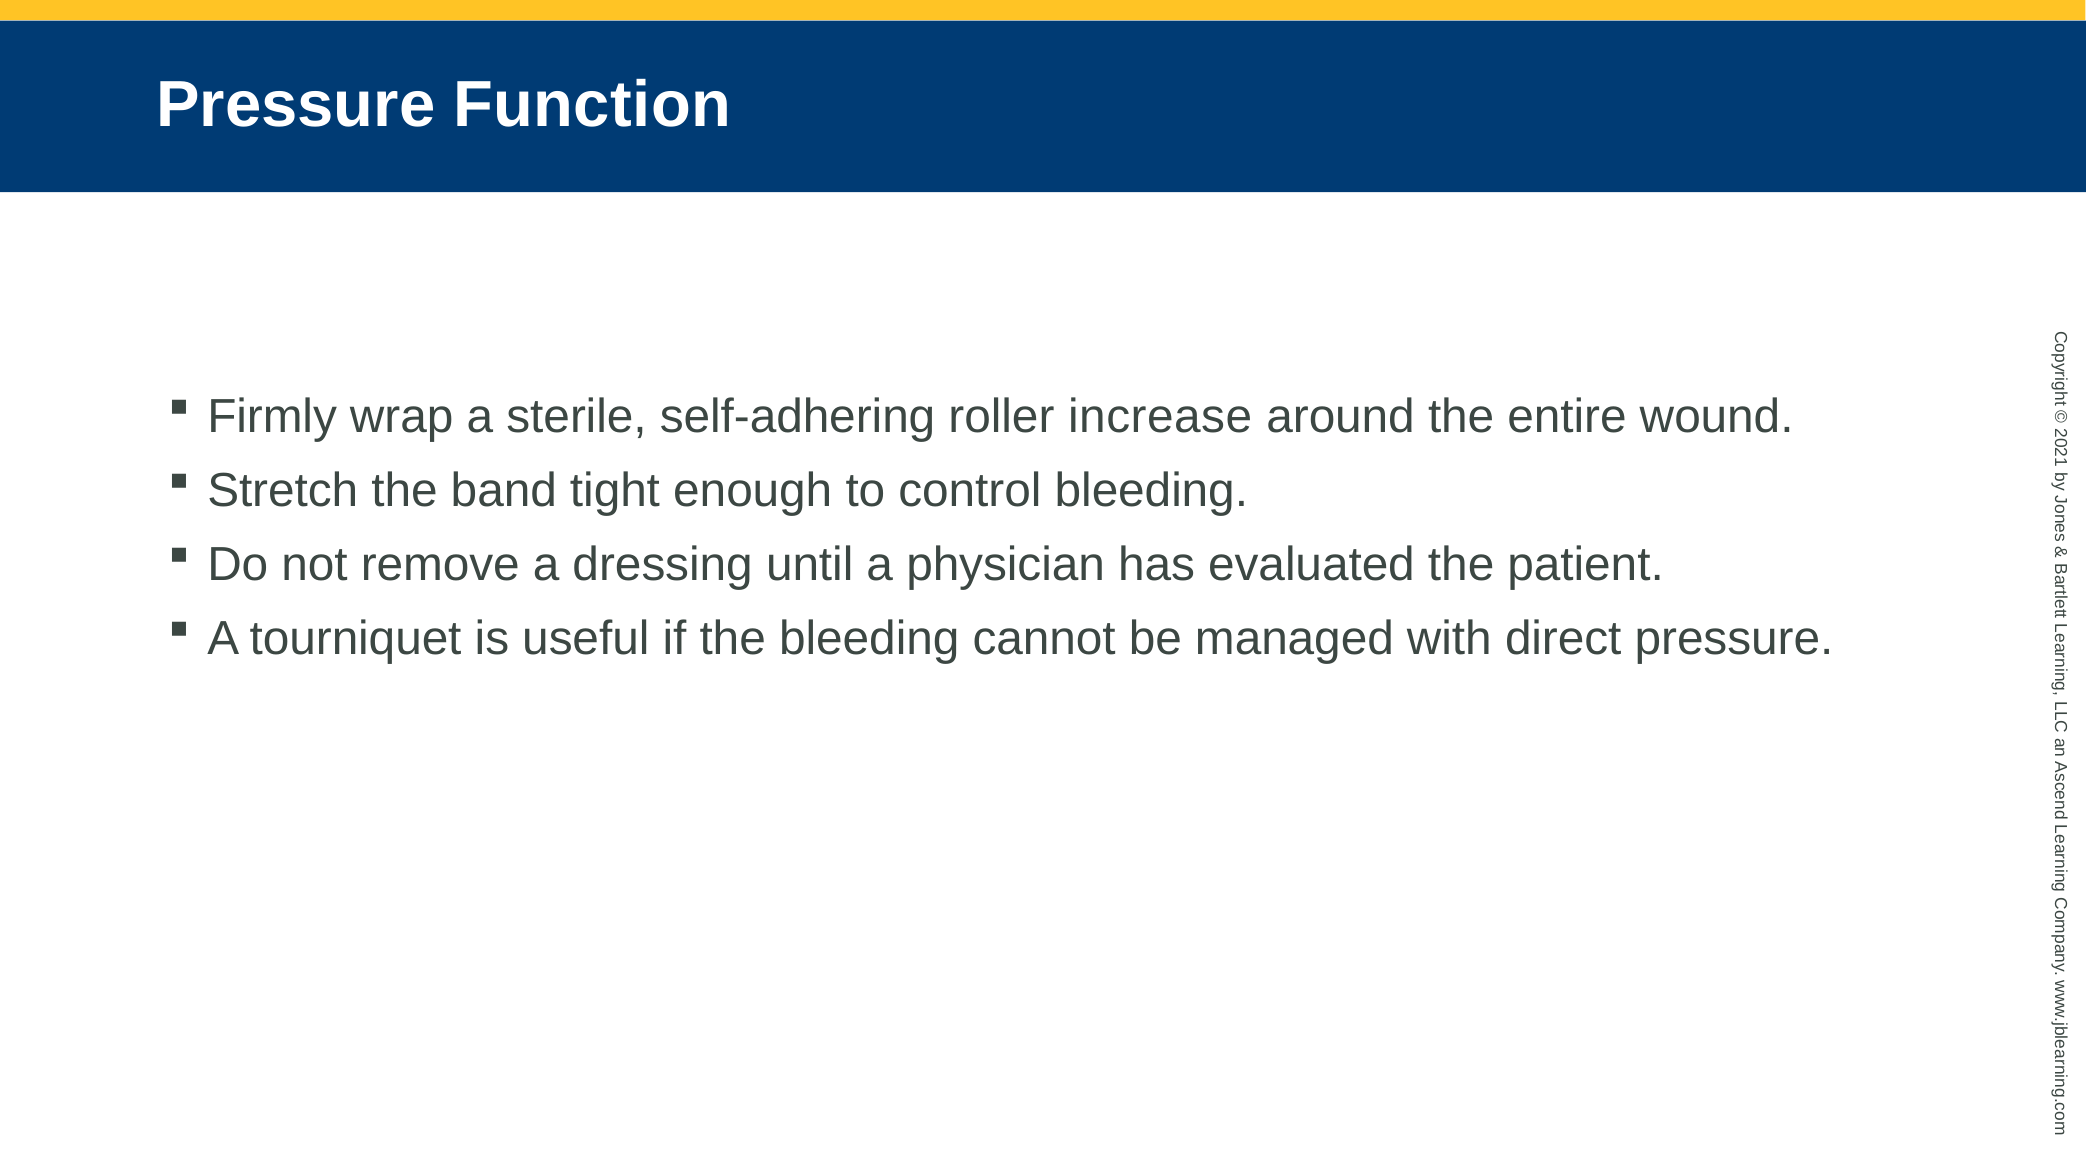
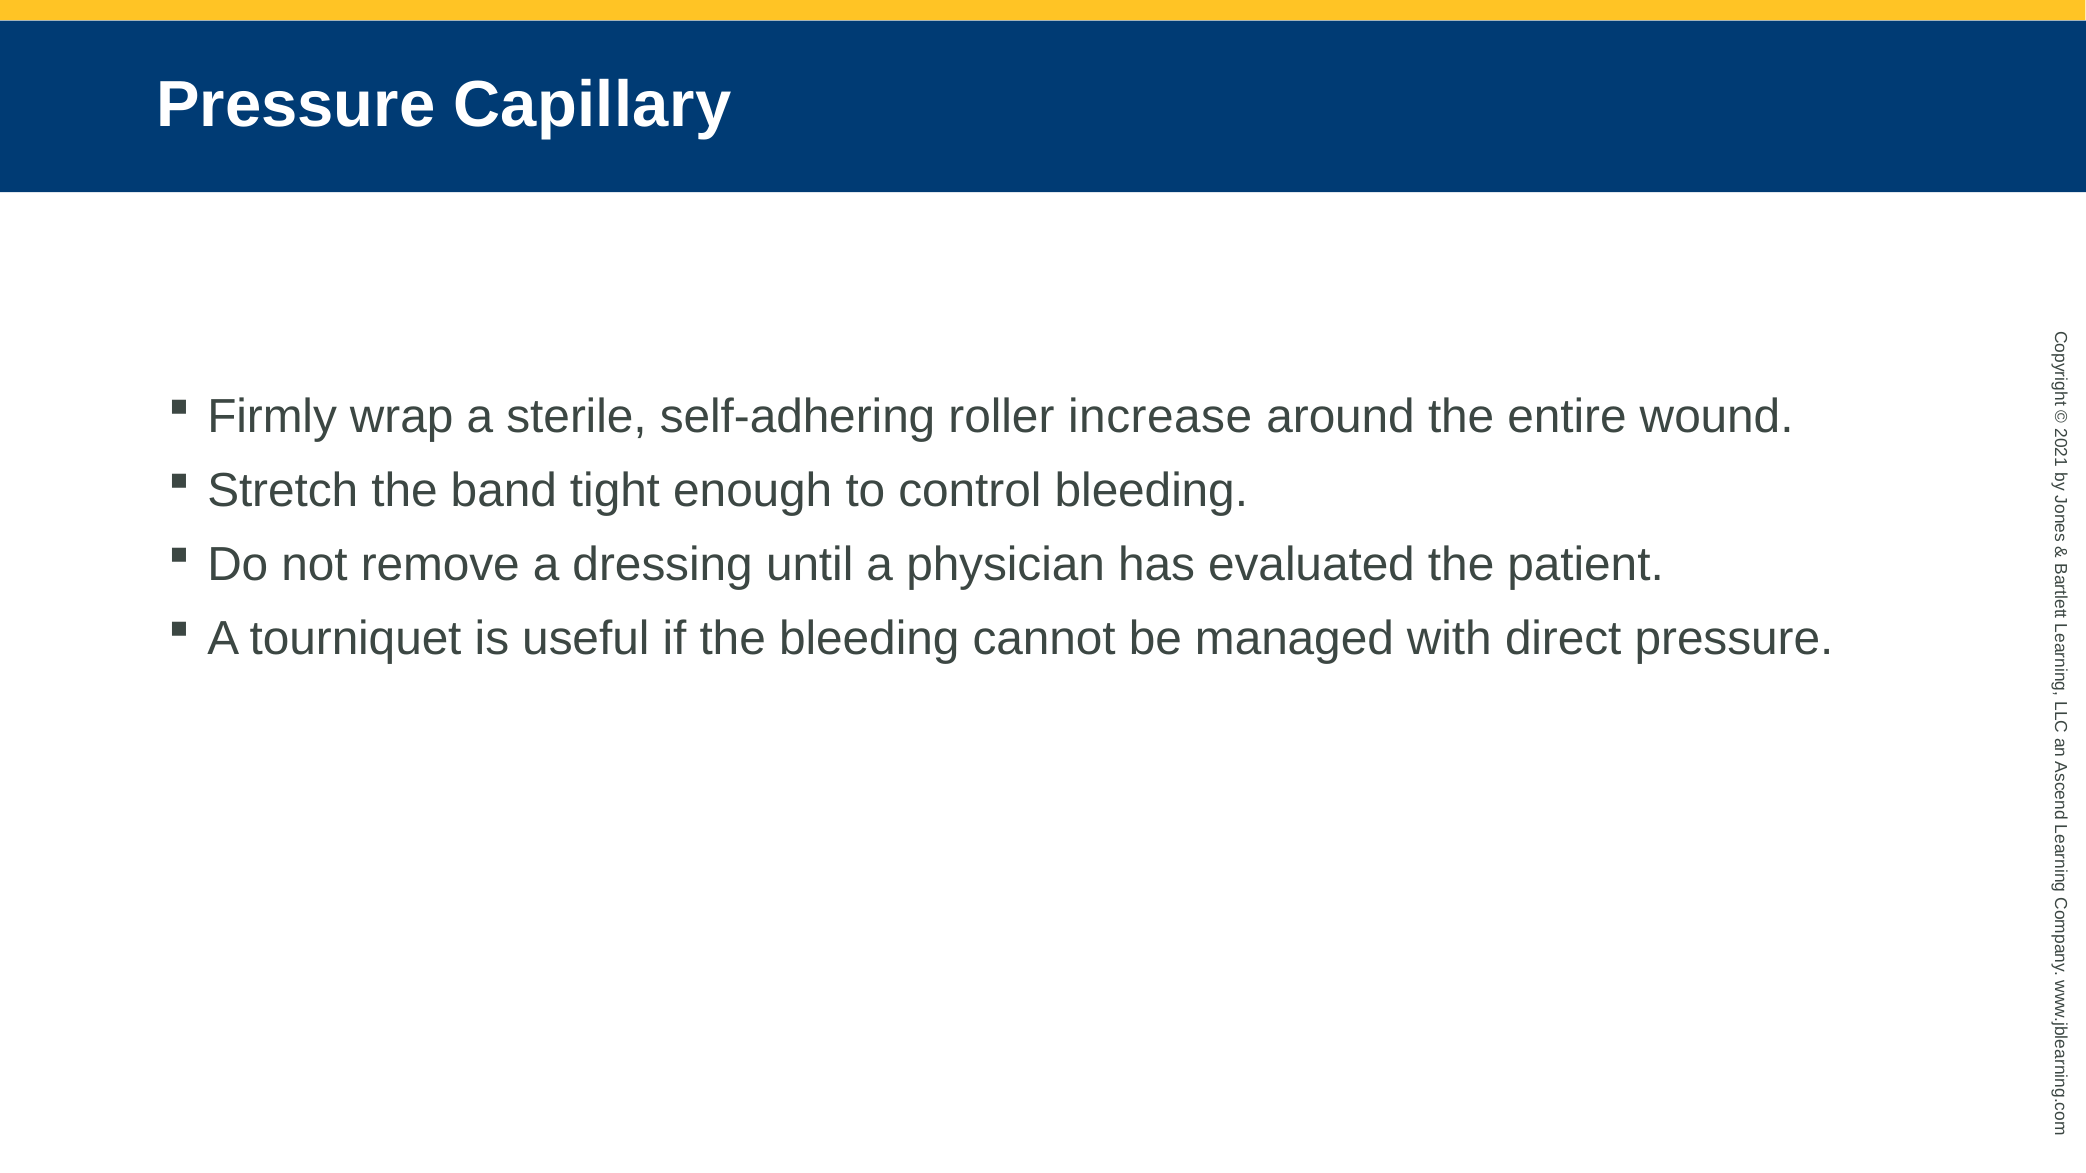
Function: Function -> Capillary
